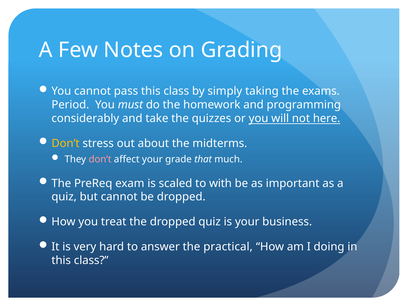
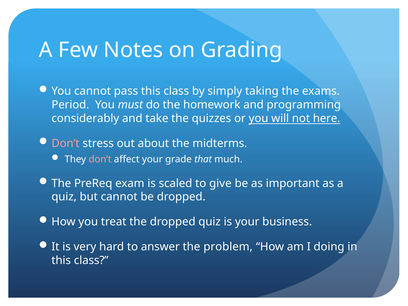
Don’t at (66, 143) colour: yellow -> pink
with: with -> give
practical: practical -> problem
